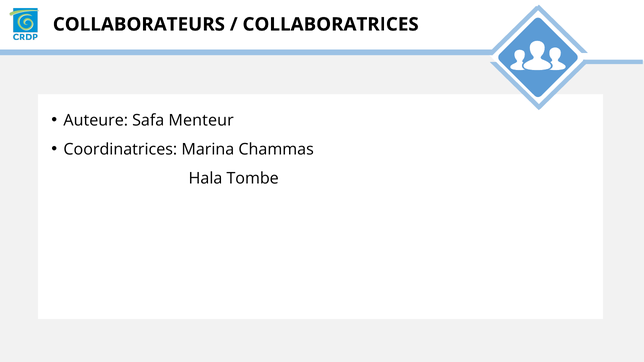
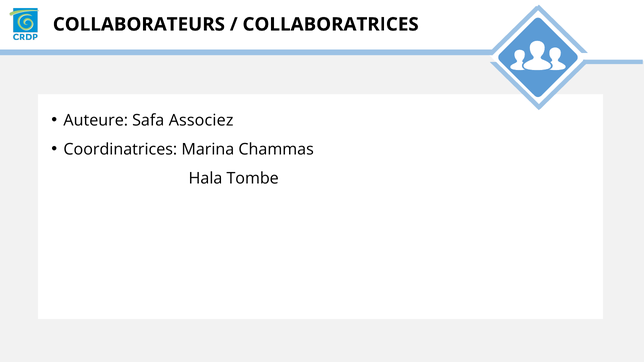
Menteur: Menteur -> Associez
